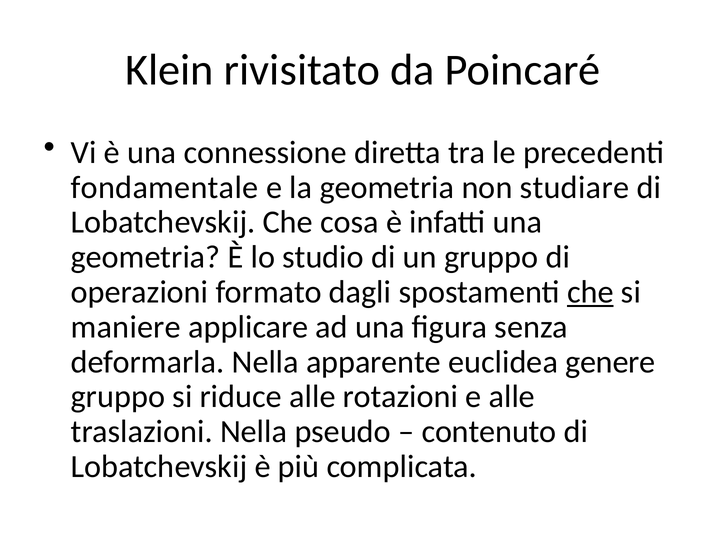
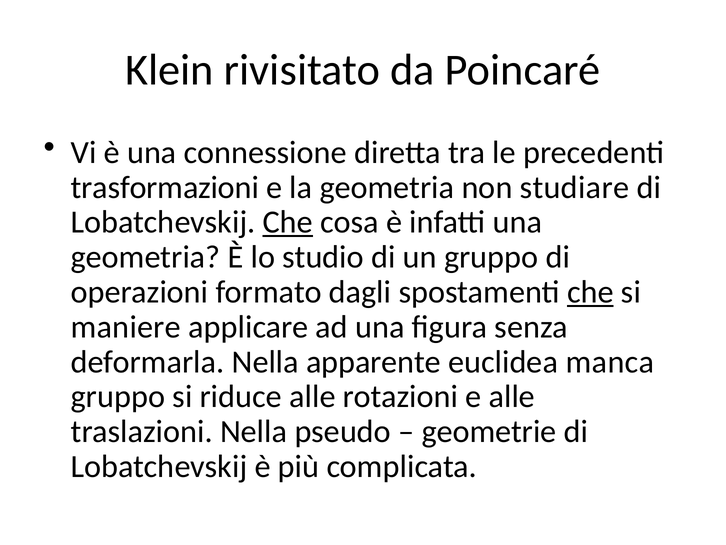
fondamentale: fondamentale -> trasformazioni
Che at (288, 222) underline: none -> present
genere: genere -> manca
contenuto: contenuto -> geometrie
